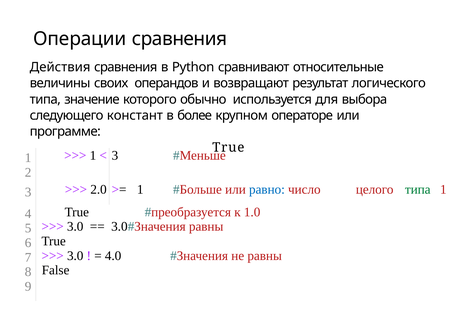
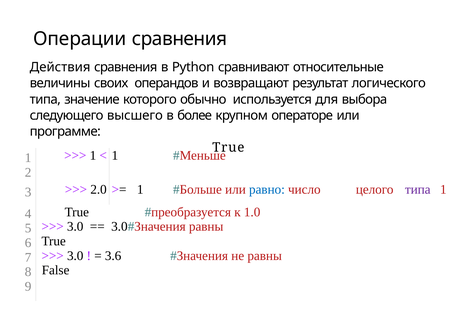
констант: констант -> высшего
3 at (115, 155): 3 -> 1
типа at (418, 189) colour: green -> purple
4.0: 4.0 -> 3.6
